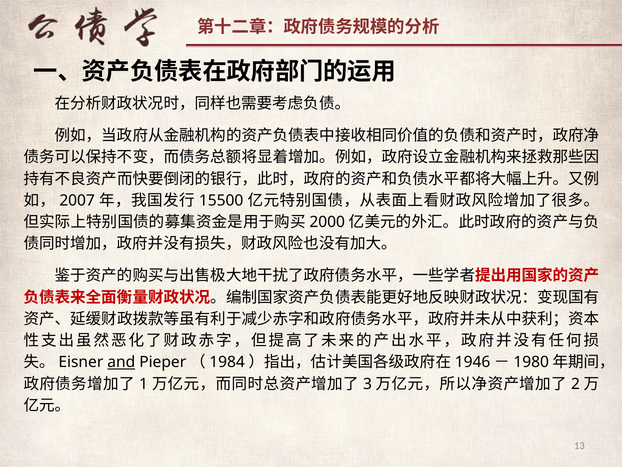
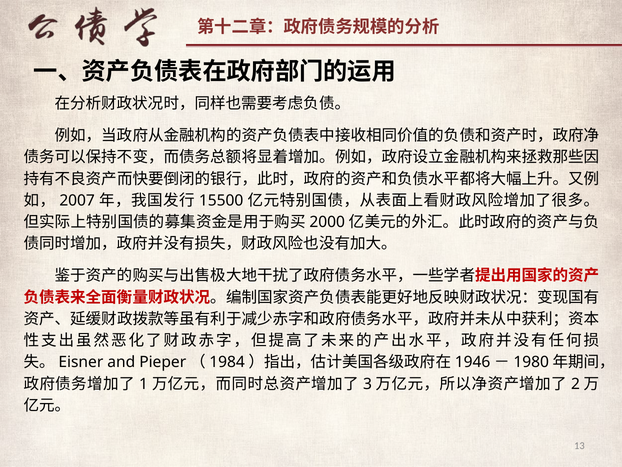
and underline: present -> none
